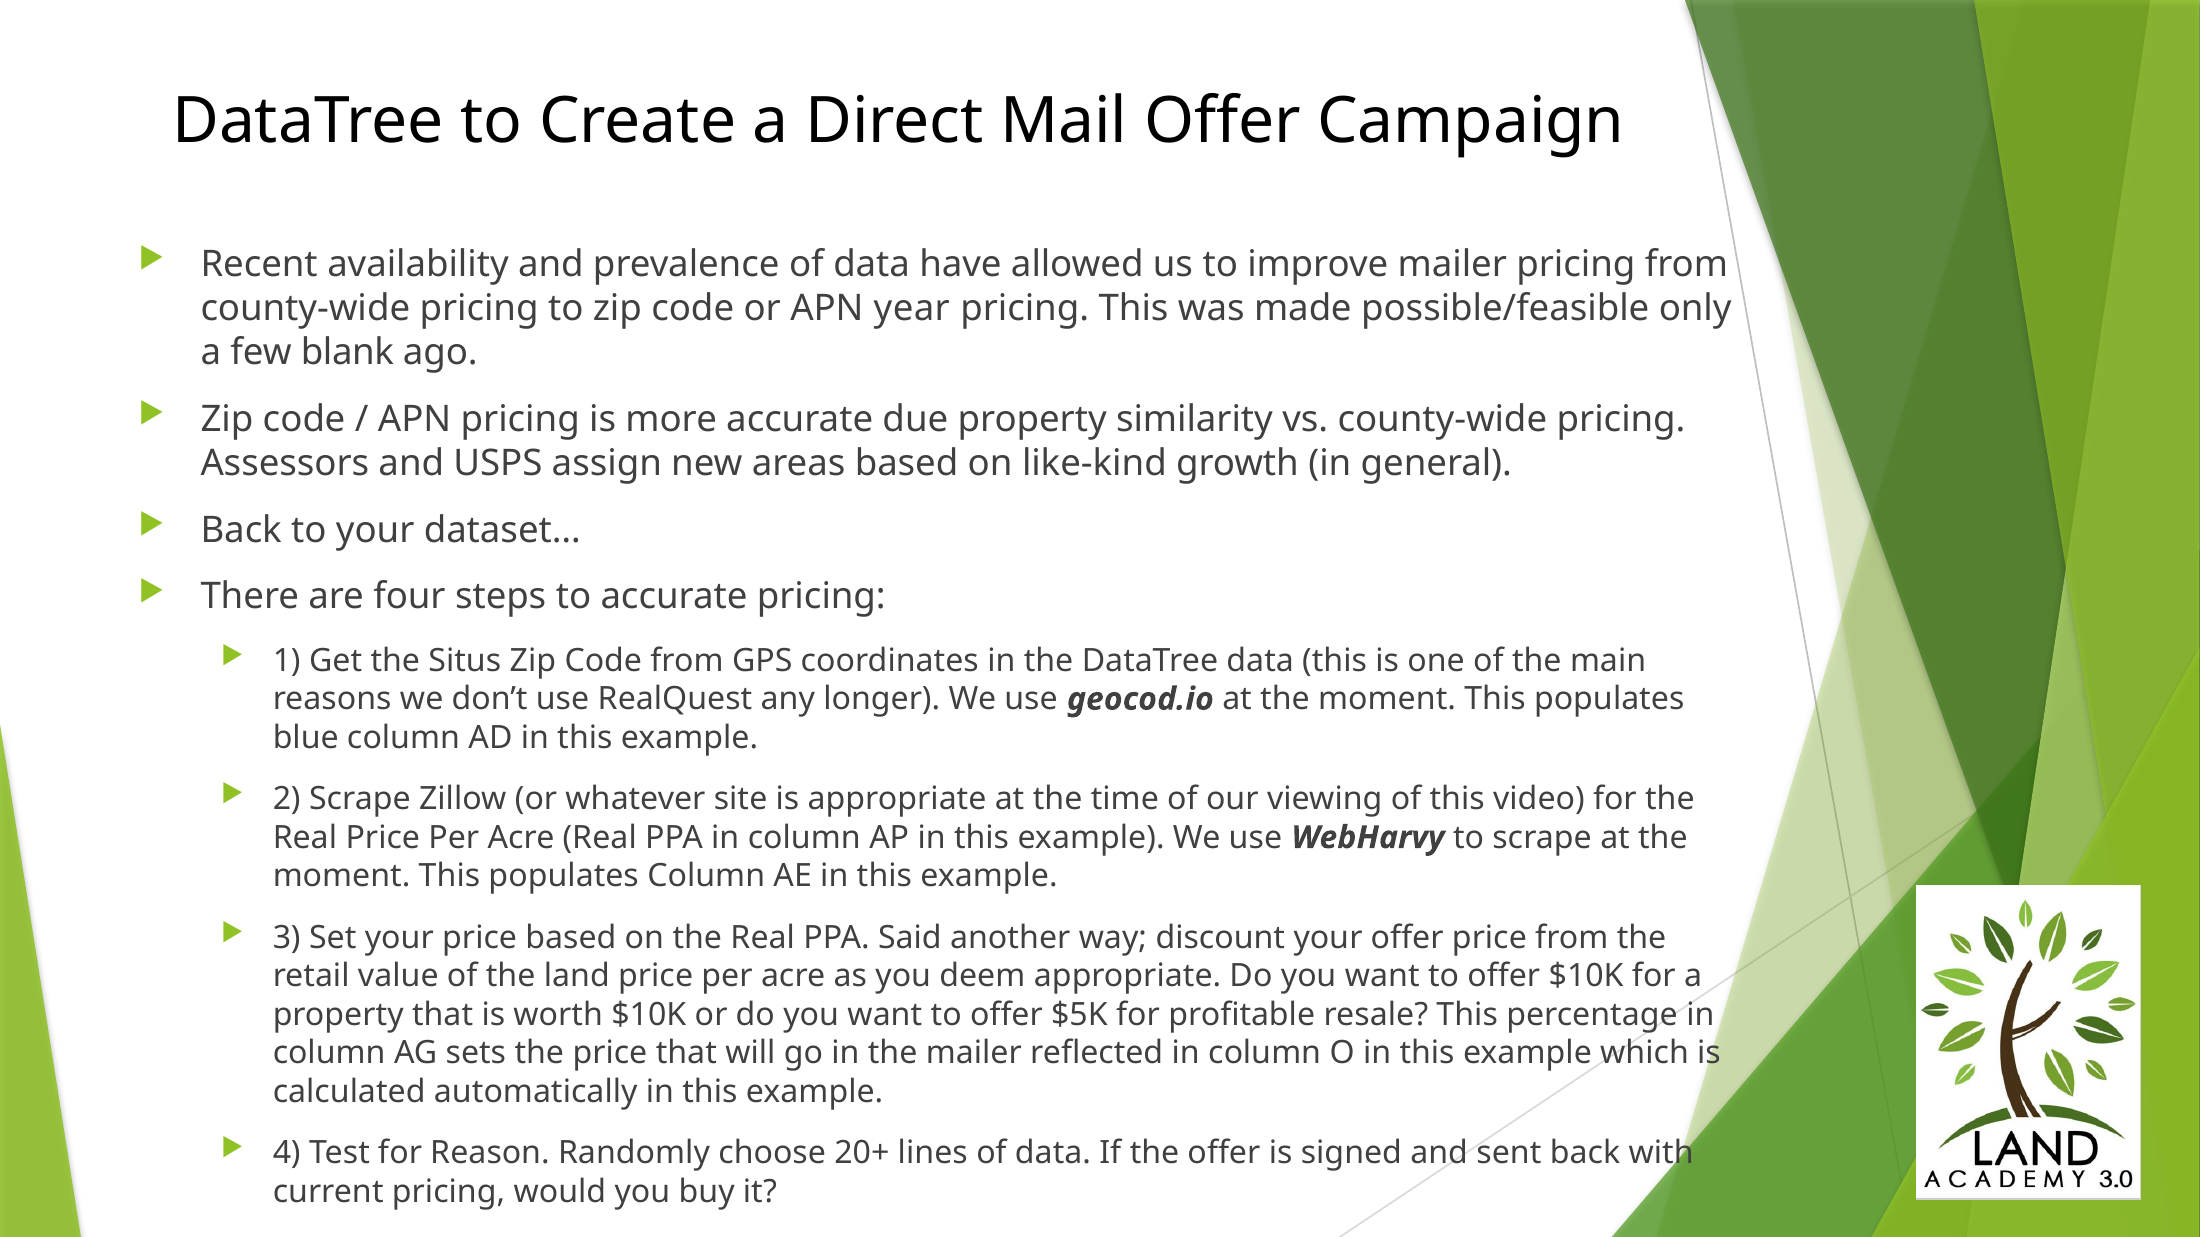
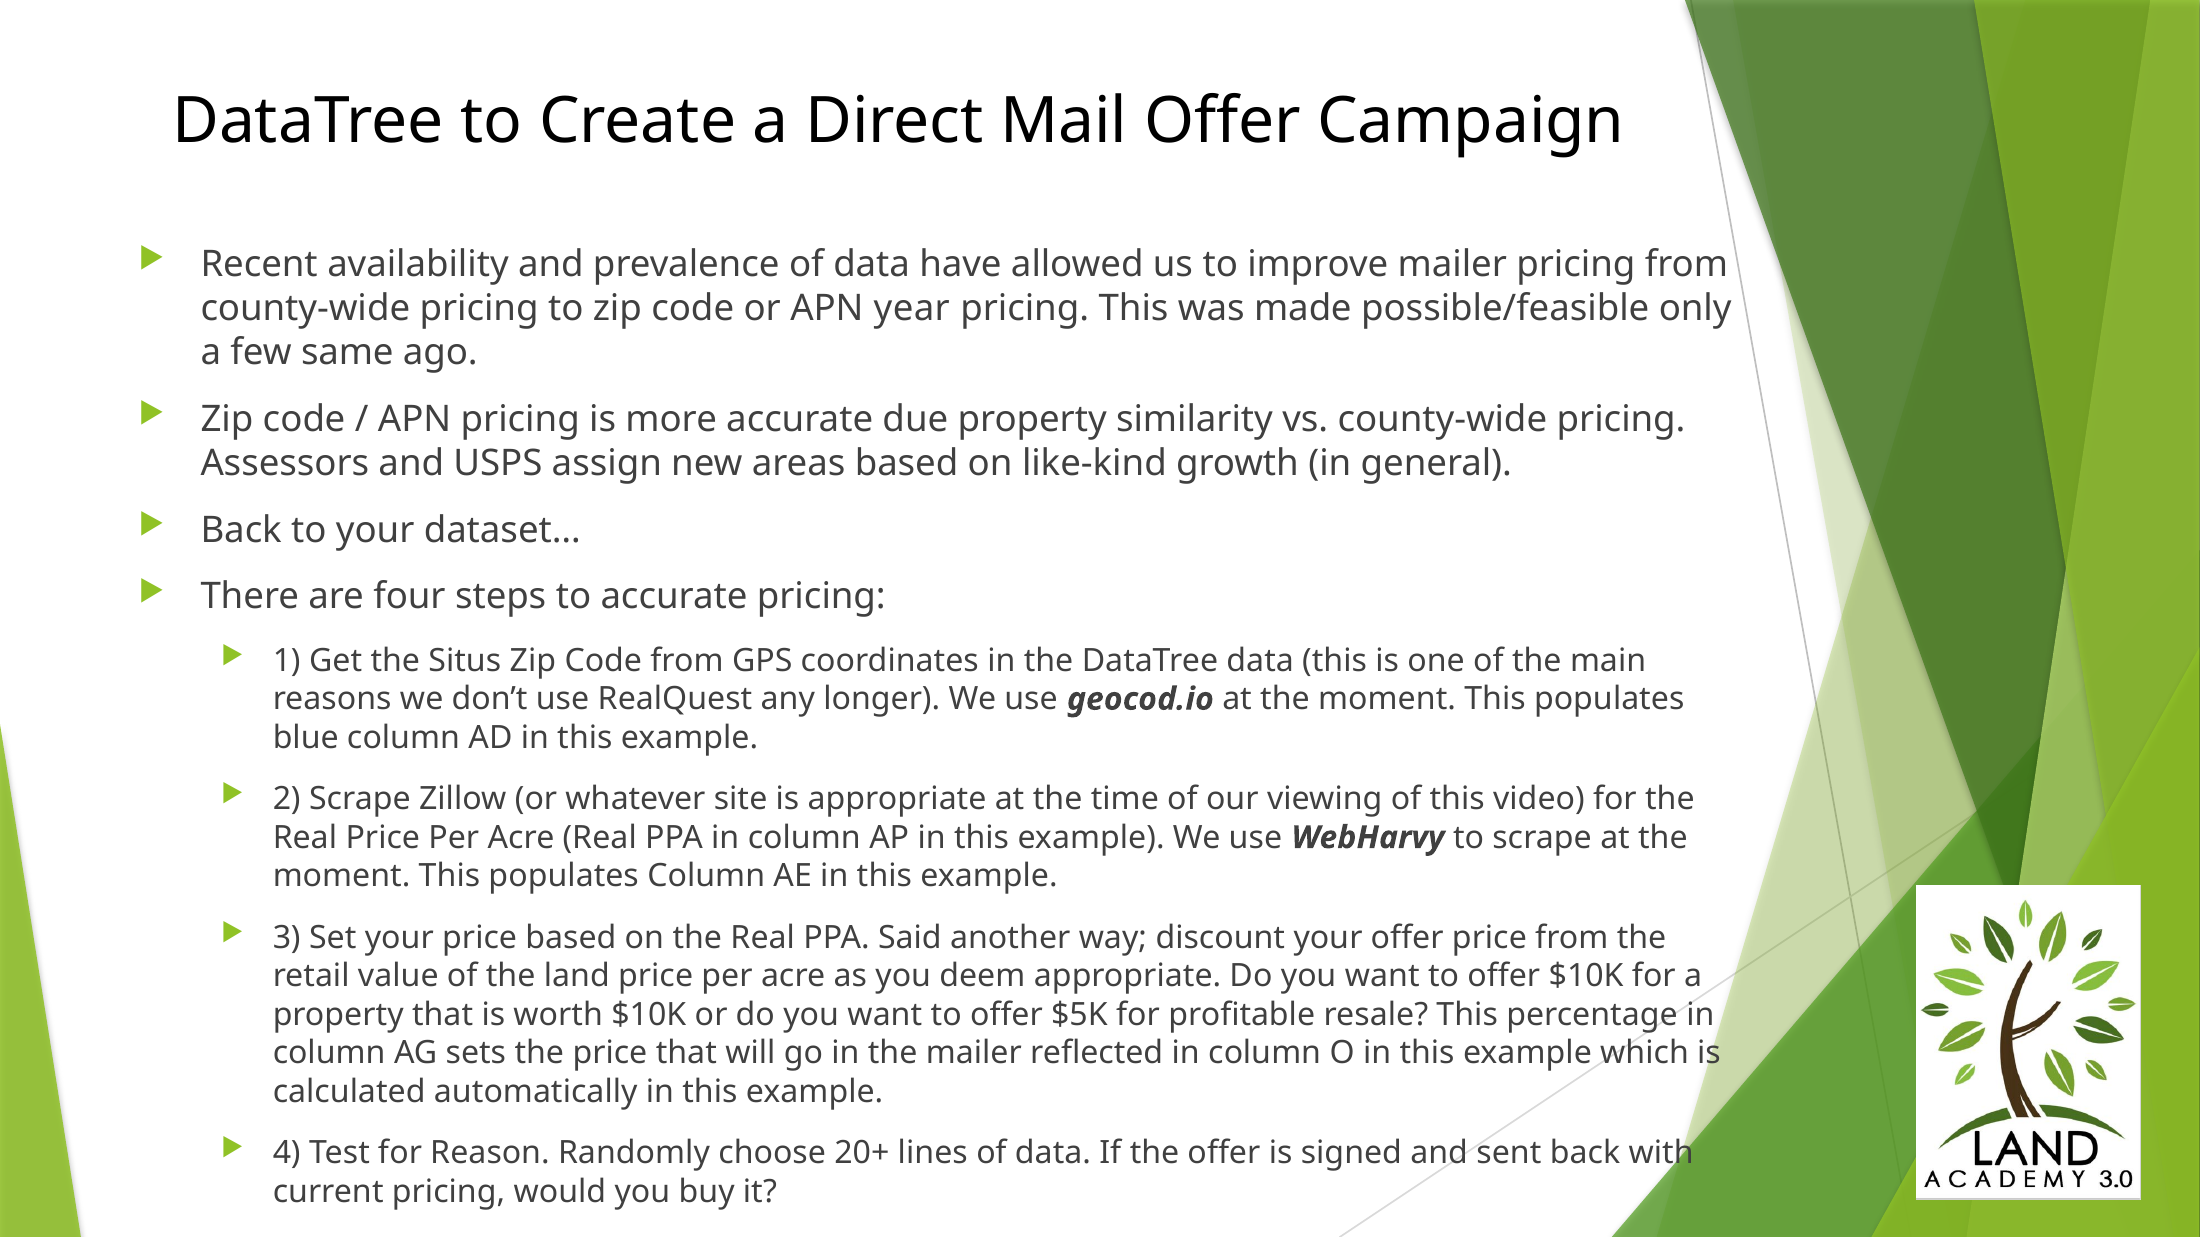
blank: blank -> same
